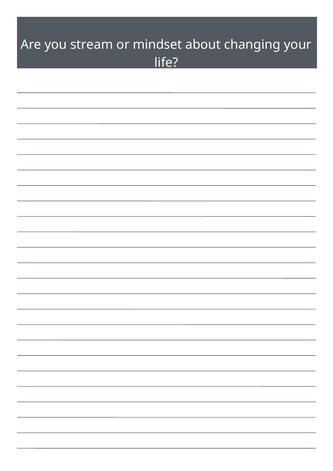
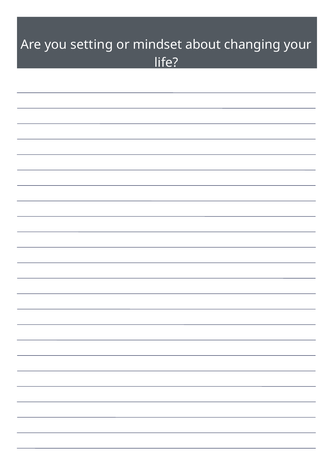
stream: stream -> setting
